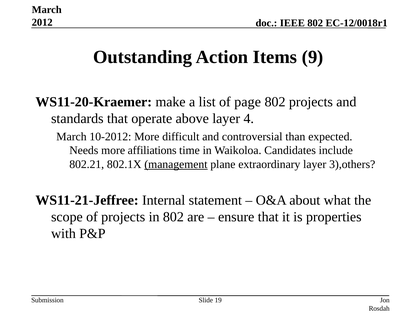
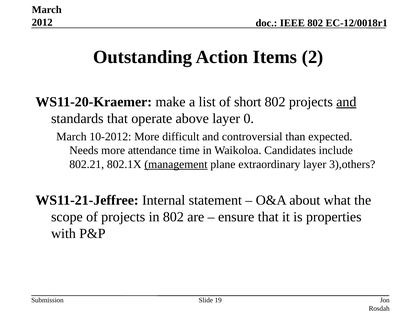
9: 9 -> 2
page: page -> short
and at (346, 102) underline: none -> present
4: 4 -> 0
affiliations: affiliations -> attendance
